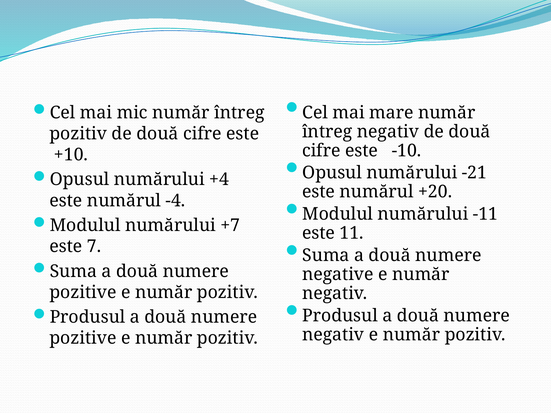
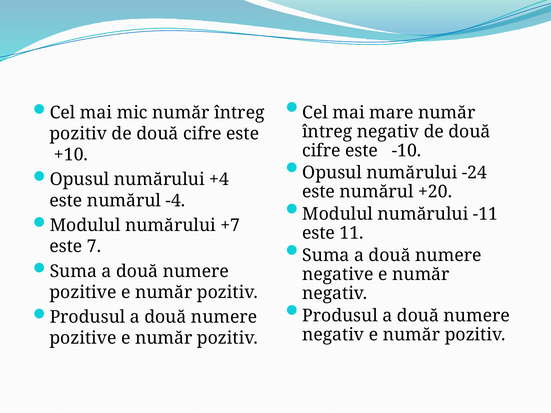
-21: -21 -> -24
